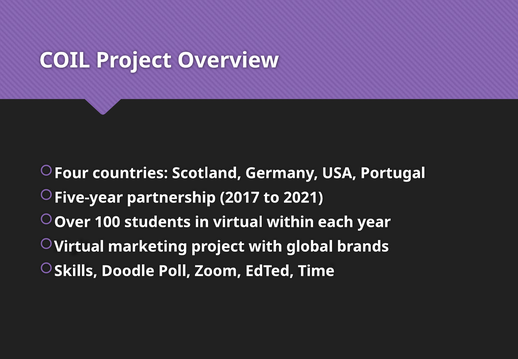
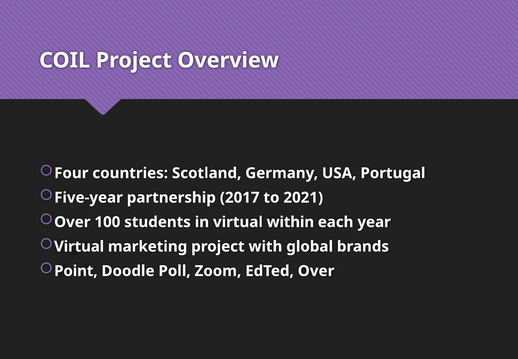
Skills: Skills -> Point
EdTed Time: Time -> Over
